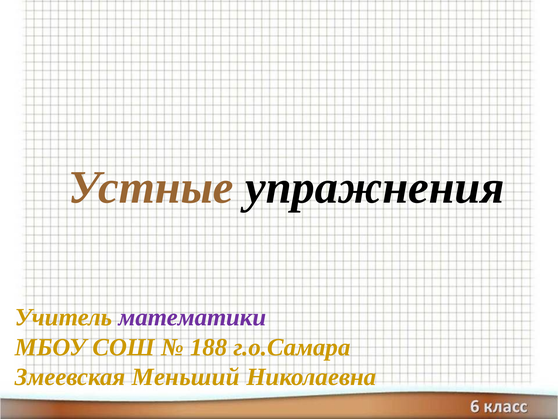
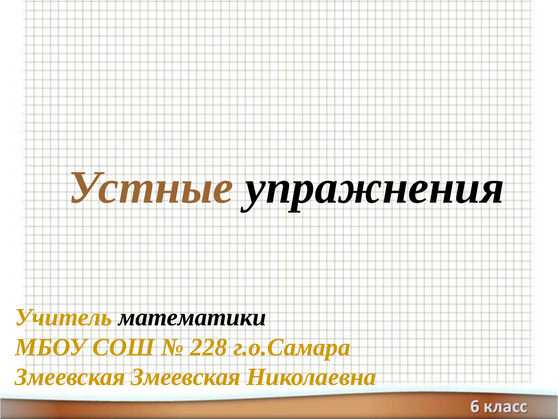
математики colour: purple -> black
188: 188 -> 228
Змеевская Меньший: Меньший -> Змеевская
